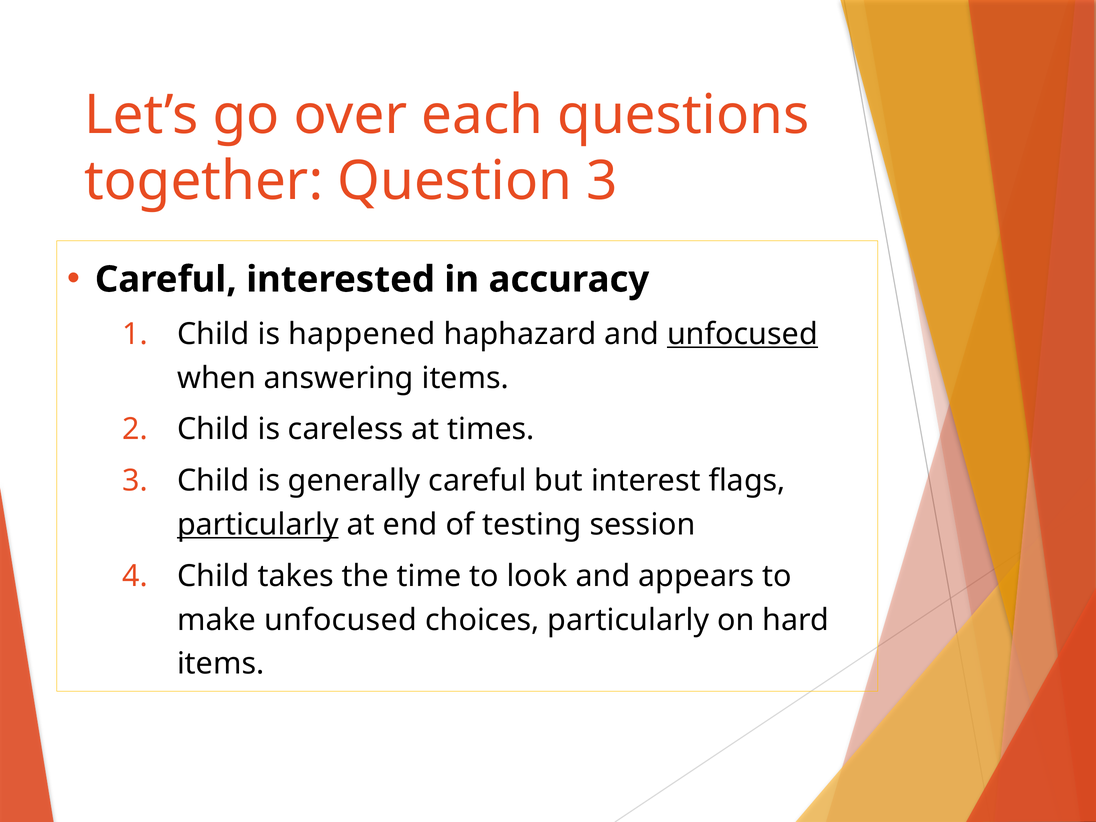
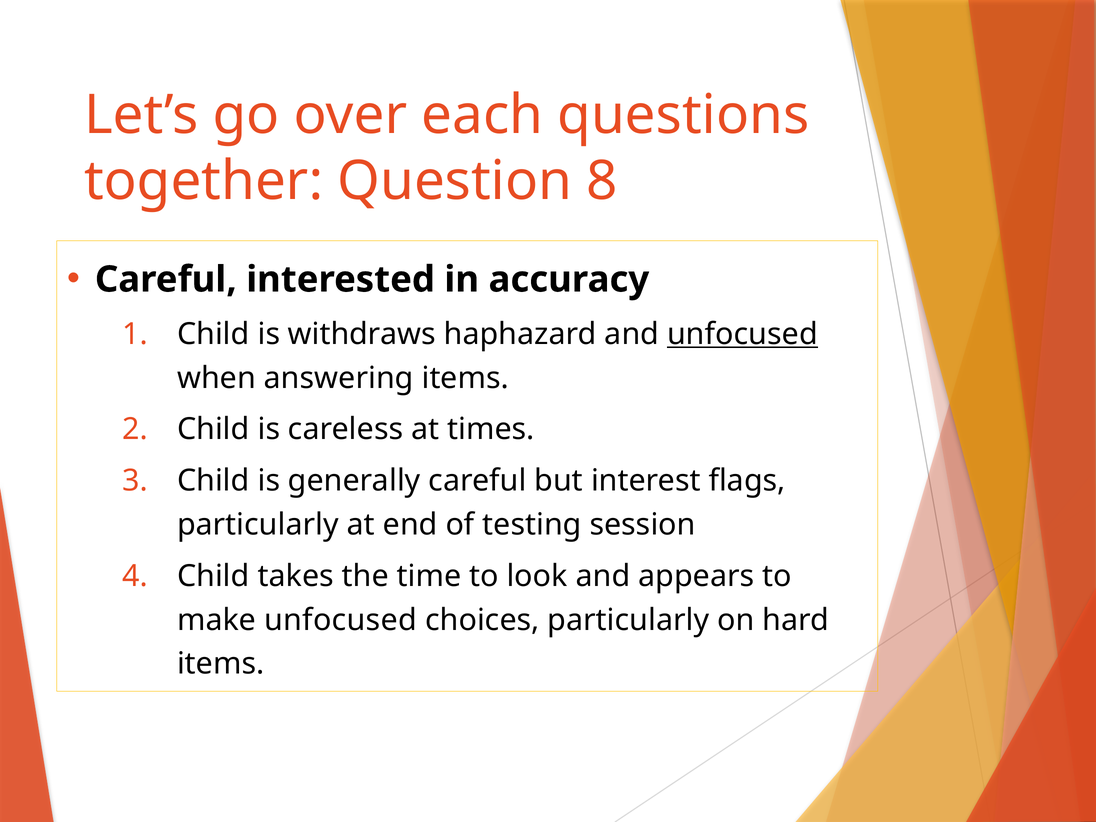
Question 3: 3 -> 8
happened: happened -> withdraws
particularly at (258, 525) underline: present -> none
